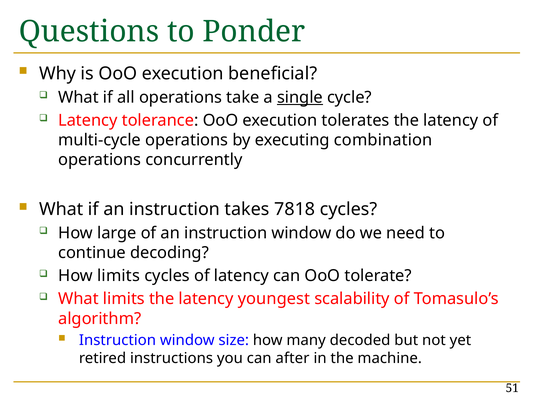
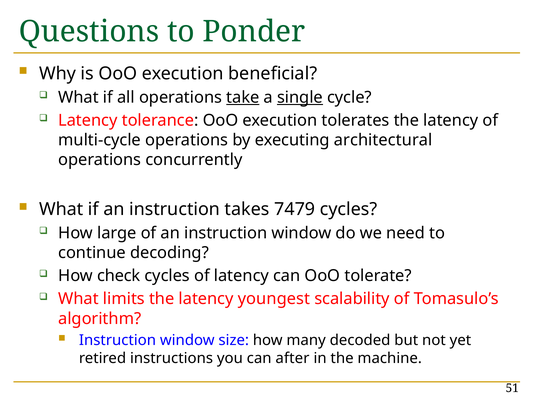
take underline: none -> present
combination: combination -> architectural
7818: 7818 -> 7479
How limits: limits -> check
